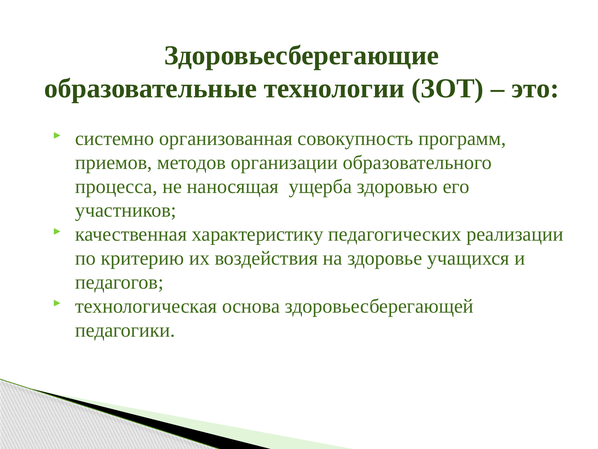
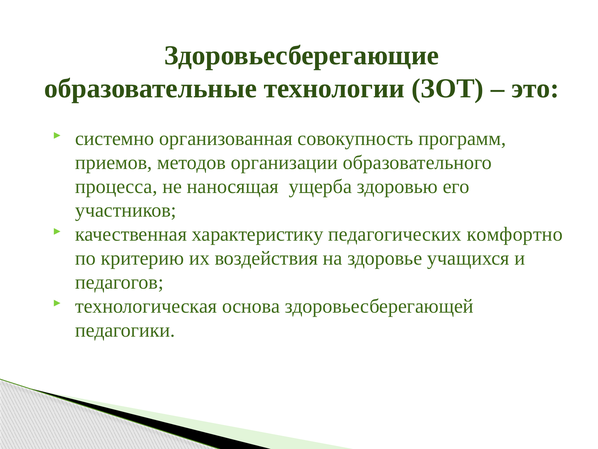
реализации: реализации -> комфортно
